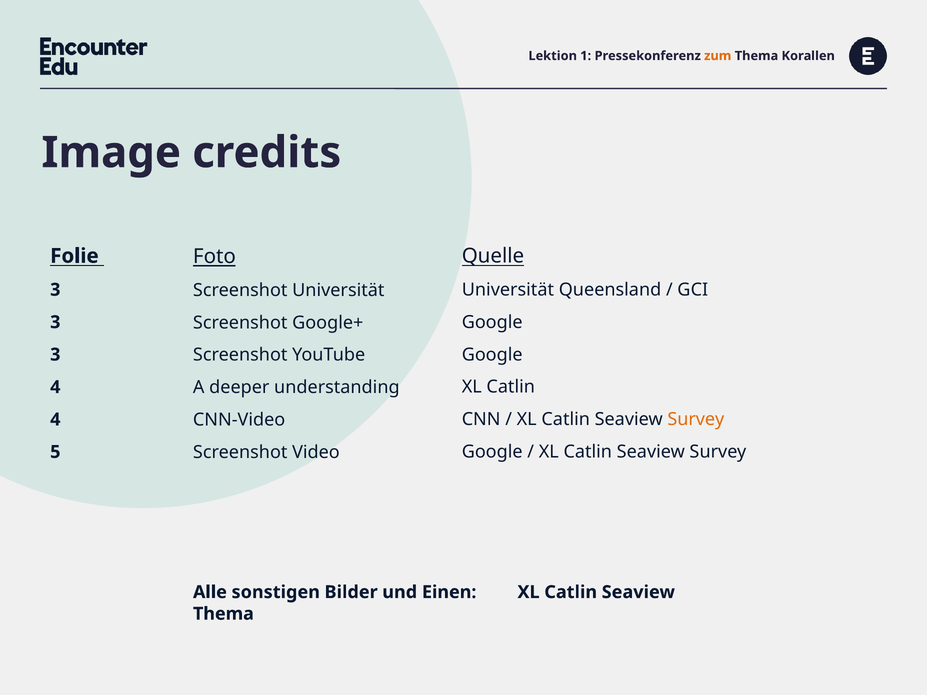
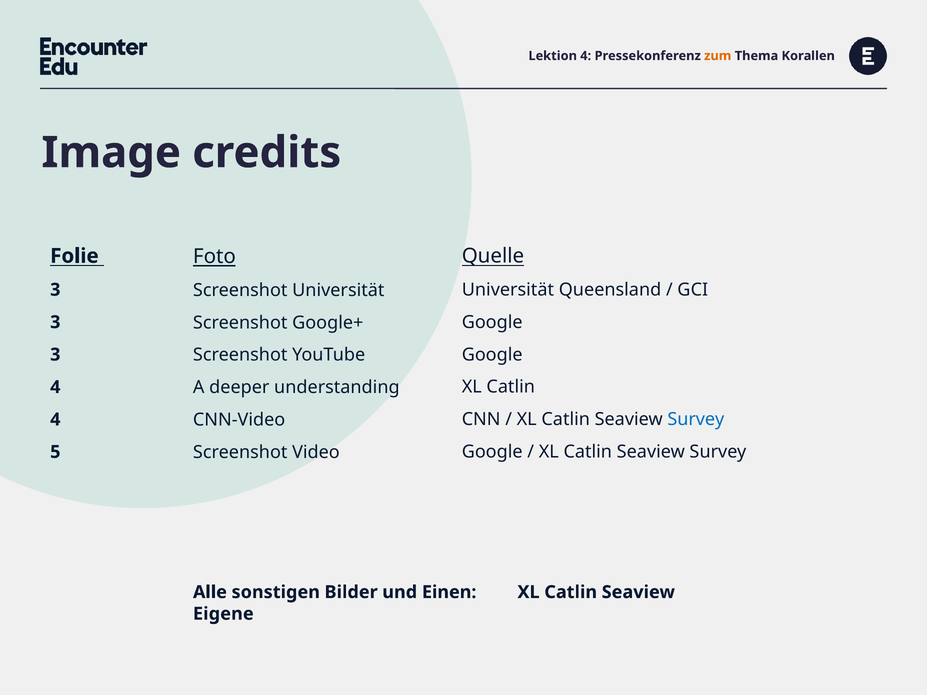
Lektion 1: 1 -> 4
Survey at (696, 420) colour: orange -> blue
Thema at (223, 614): Thema -> Eigene
